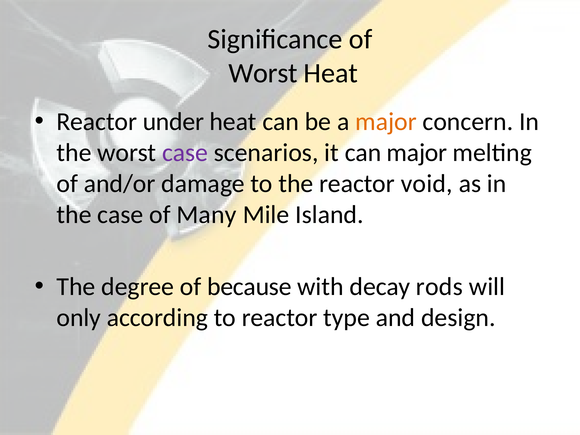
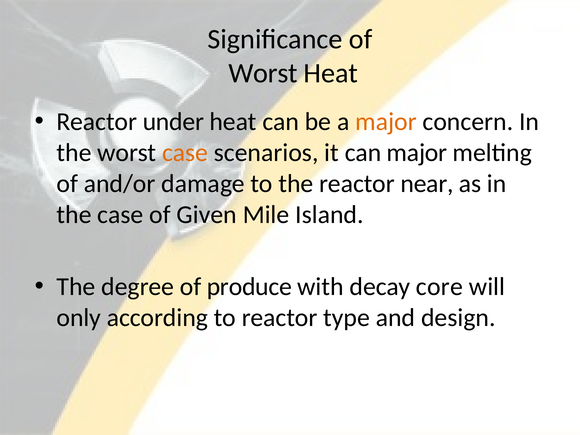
case at (185, 153) colour: purple -> orange
void: void -> near
Many: Many -> Given
because: because -> produce
rods: rods -> core
